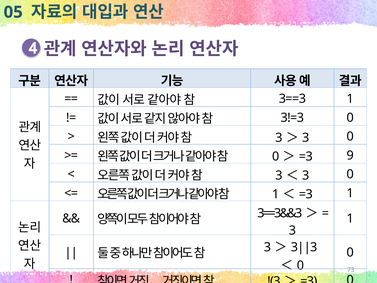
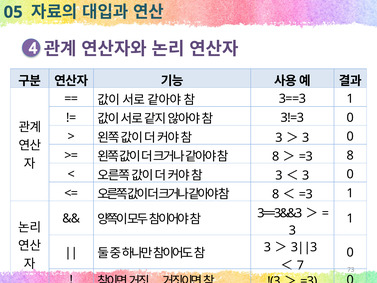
0 at (276, 156): 0 -> 8
9 at (350, 155): 9 -> 8
1 at (276, 194): 1 -> 8
0 at (301, 265): 0 -> 7
